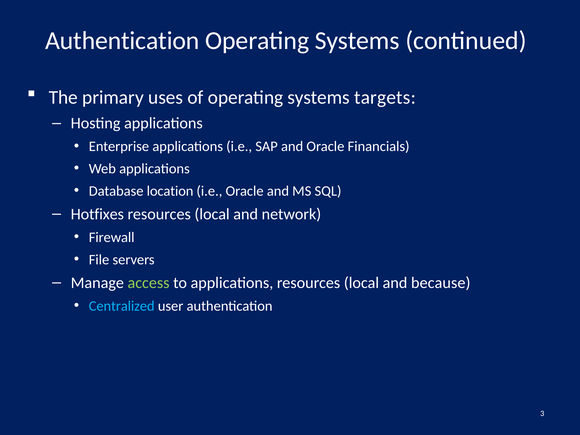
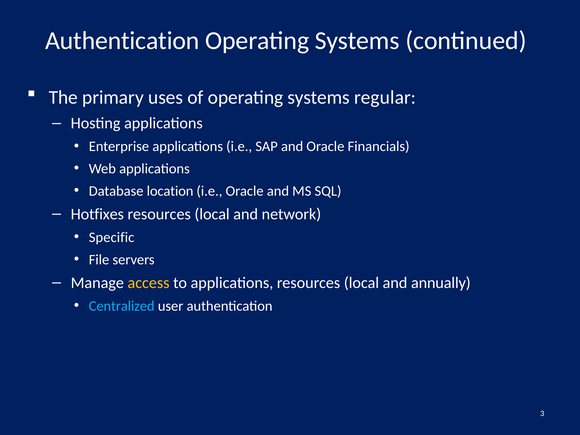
targets: targets -> regular
Firewall: Firewall -> Specific
access colour: light green -> yellow
because: because -> annually
